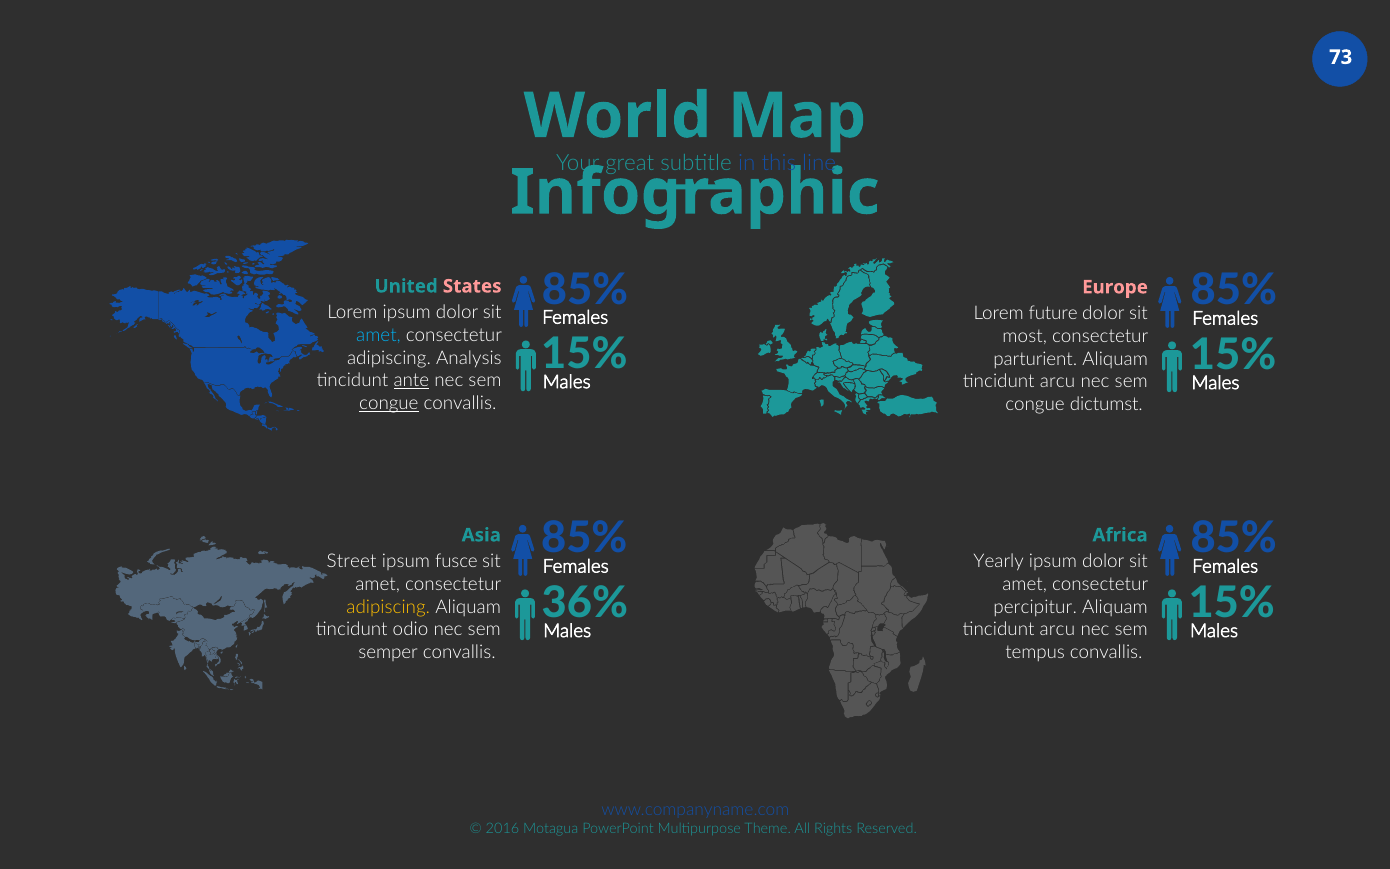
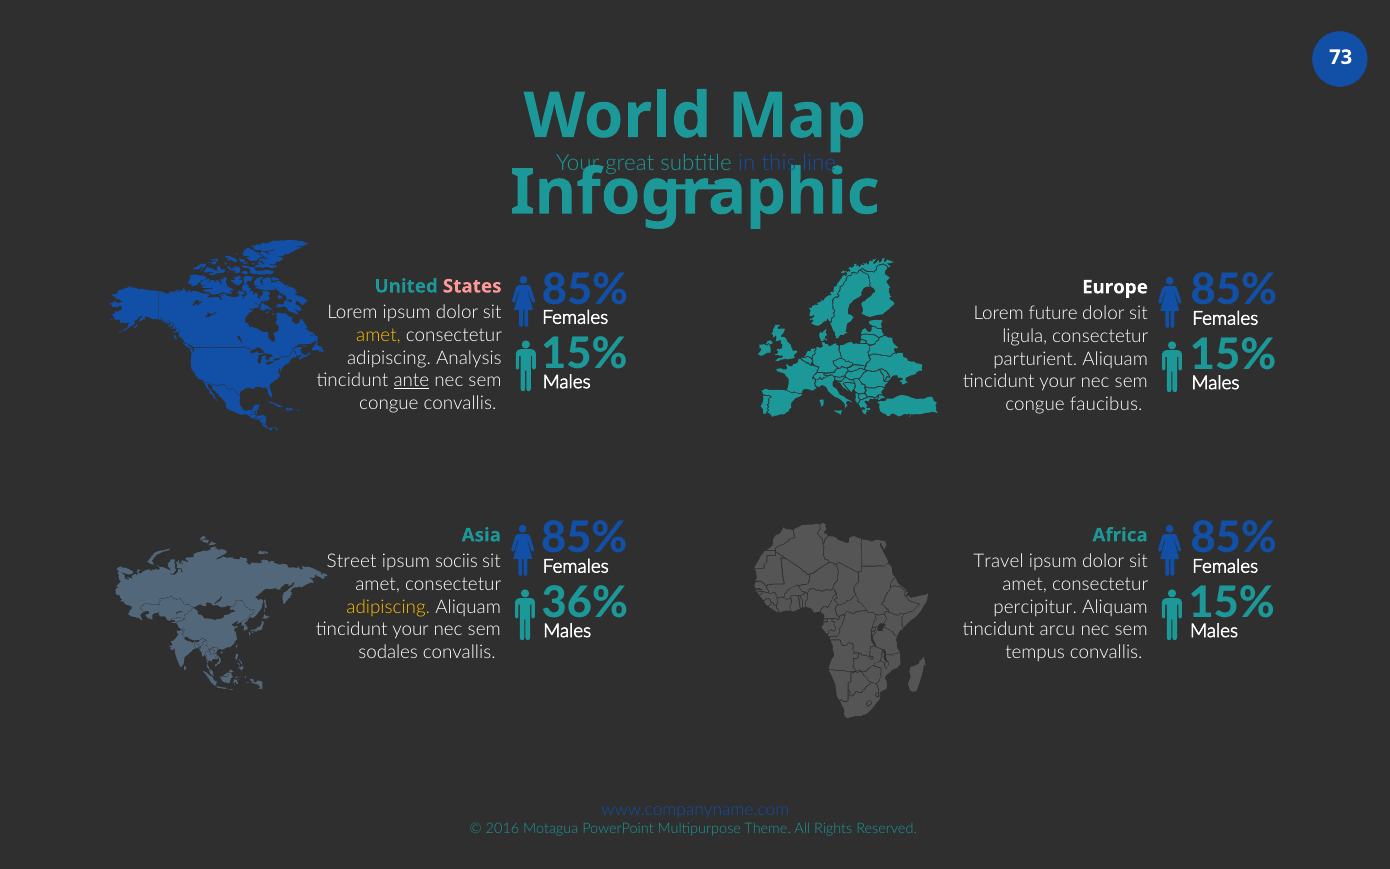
Europe colour: pink -> white
amet at (379, 335) colour: light blue -> yellow
most: most -> ligula
arcu at (1057, 381): arcu -> your
congue at (389, 403) underline: present -> none
dictumst: dictumst -> faucibus
fusce: fusce -> sociis
Yearly: Yearly -> Travel
odio at (411, 629): odio -> your
semper: semper -> sodales
